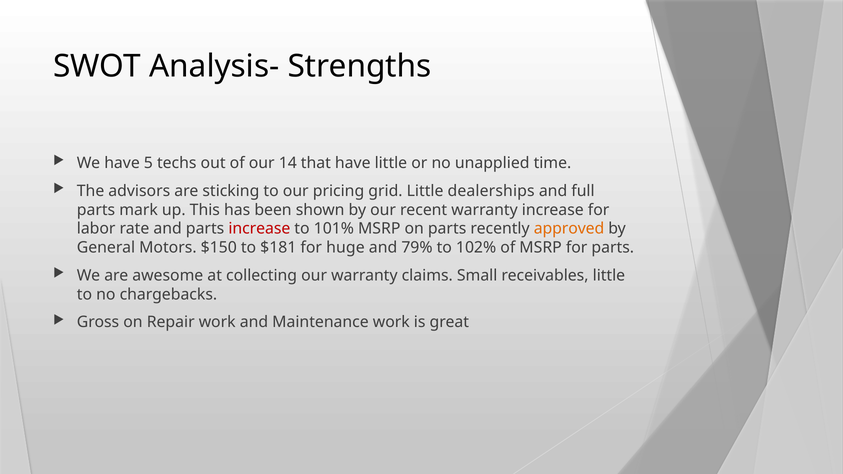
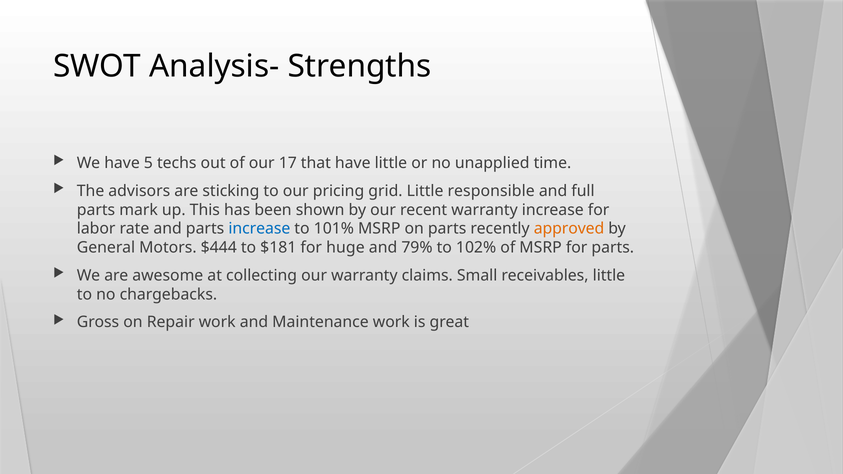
14: 14 -> 17
dealerships: dealerships -> responsible
increase at (259, 229) colour: red -> blue
$150: $150 -> $444
